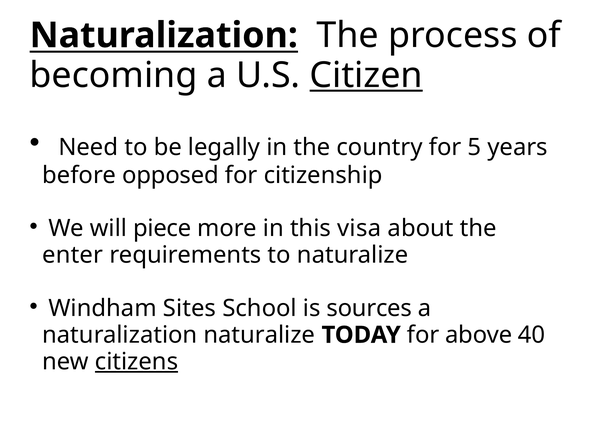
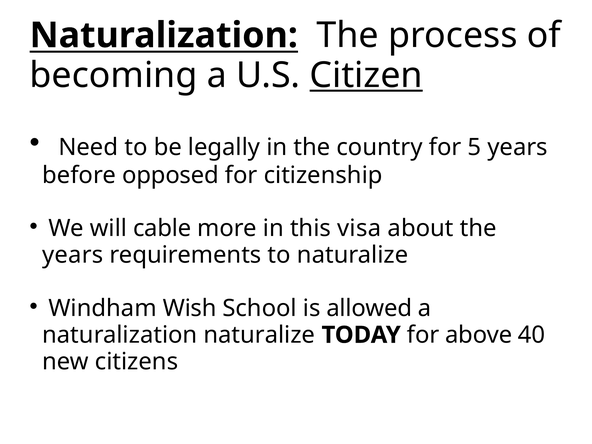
piece: piece -> cable
enter at (73, 255): enter -> years
Sites: Sites -> Wish
sources: sources -> allowed
citizens underline: present -> none
